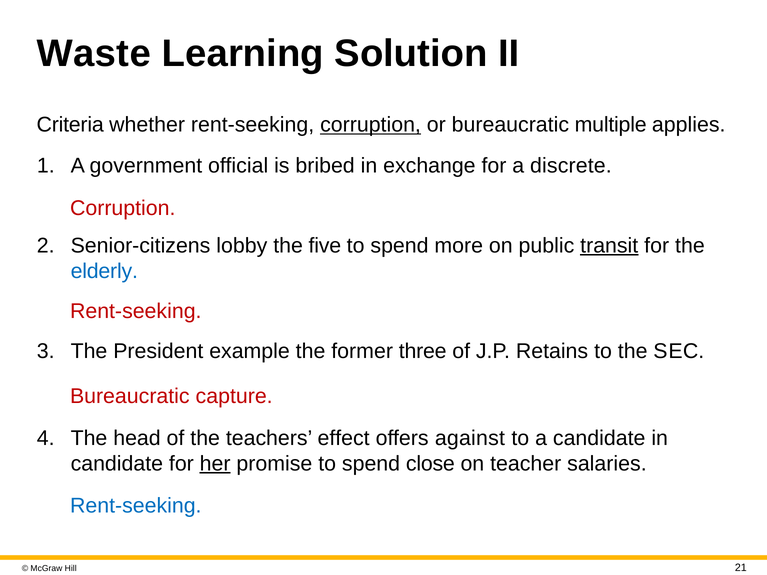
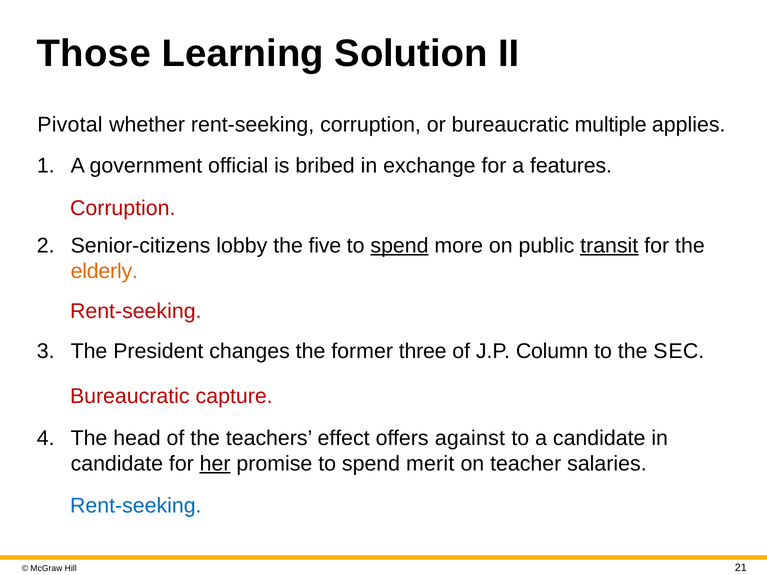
Waste: Waste -> Those
Criteria: Criteria -> Pivotal
corruption at (371, 125) underline: present -> none
discrete: discrete -> features
spend at (400, 246) underline: none -> present
elderly colour: blue -> orange
example: example -> changes
Retains: Retains -> Column
close: close -> merit
